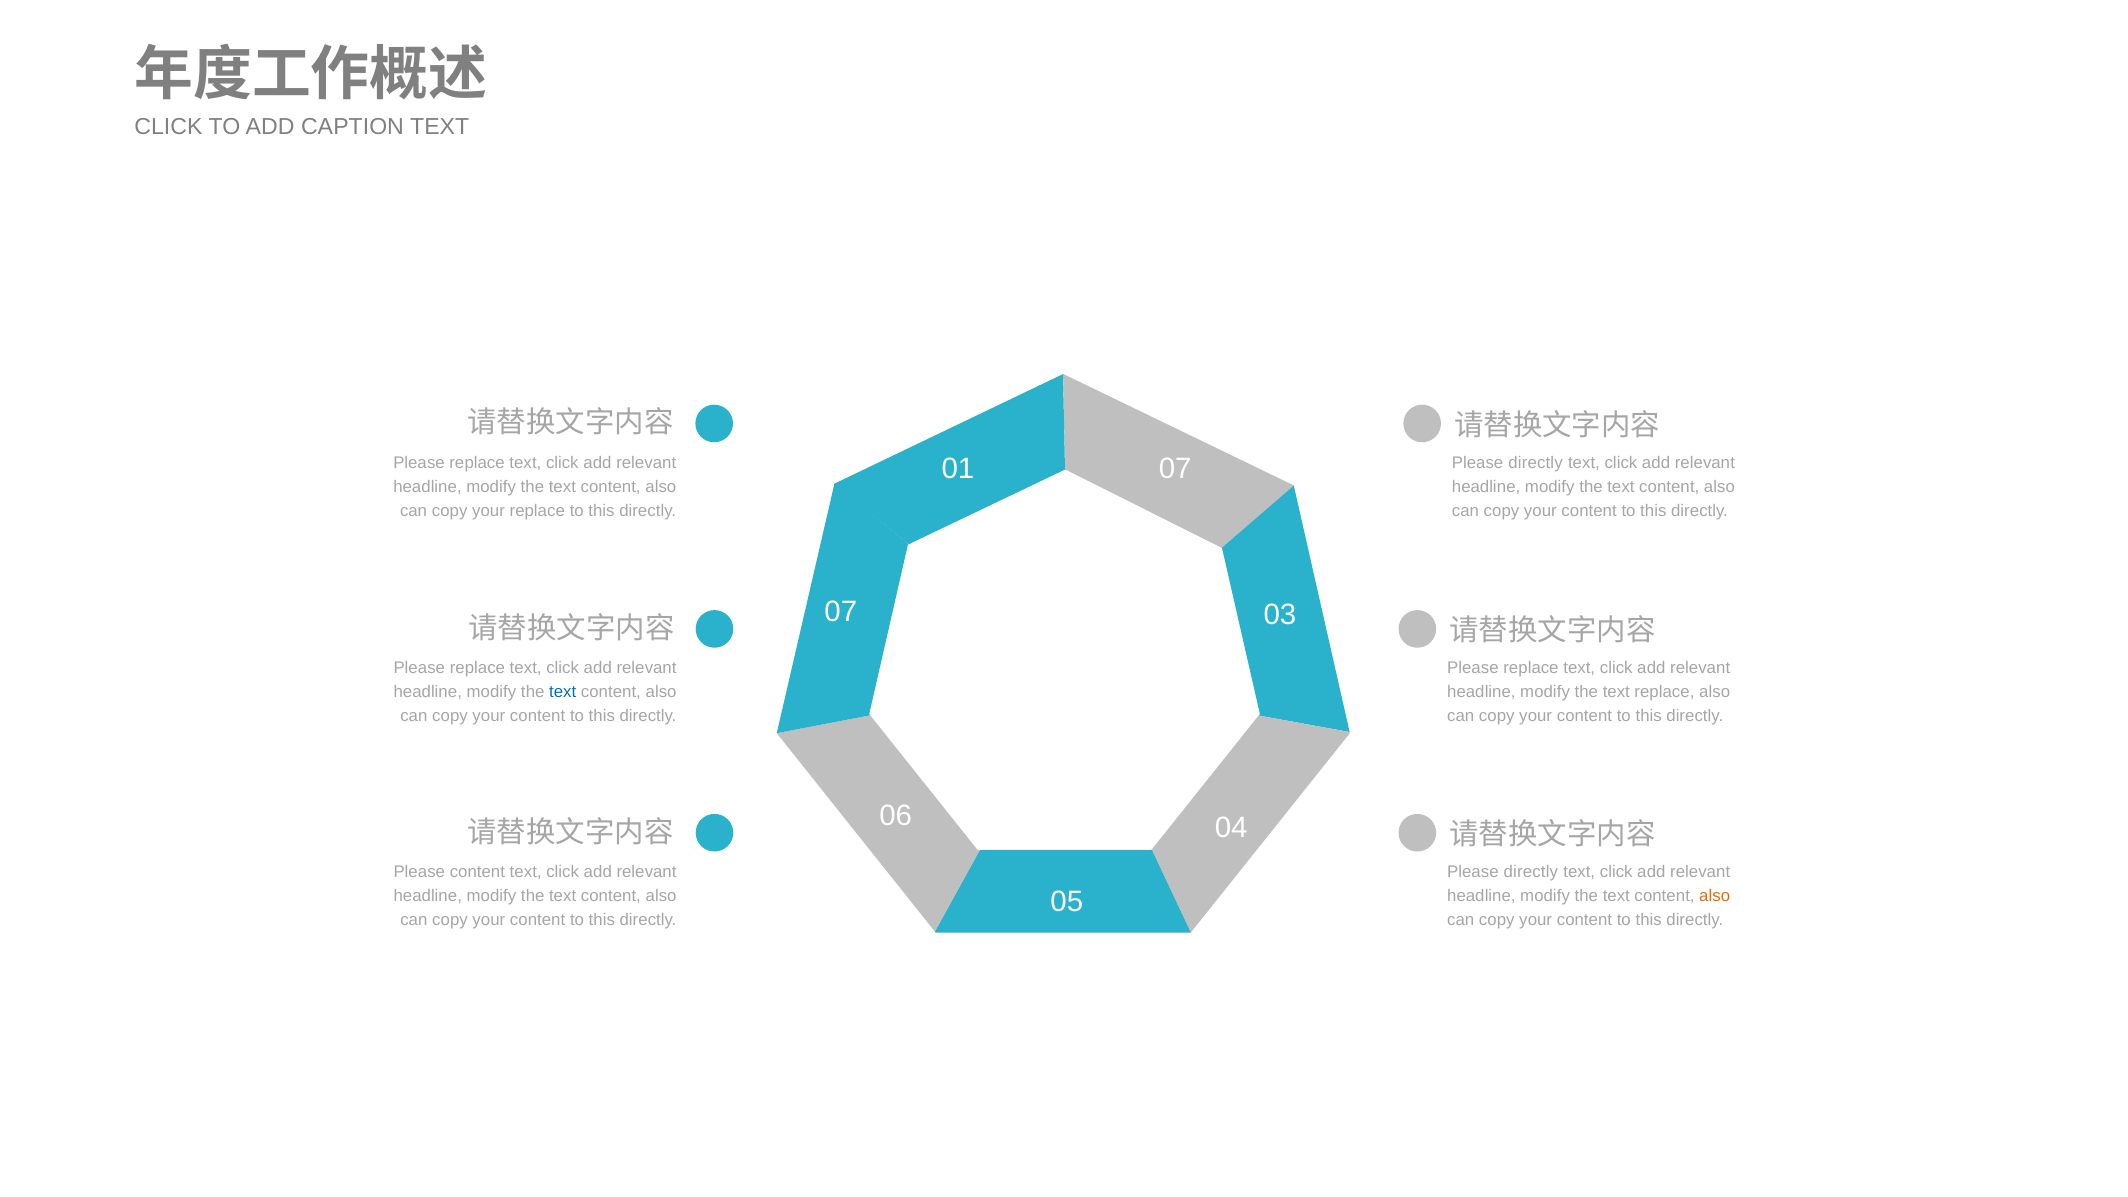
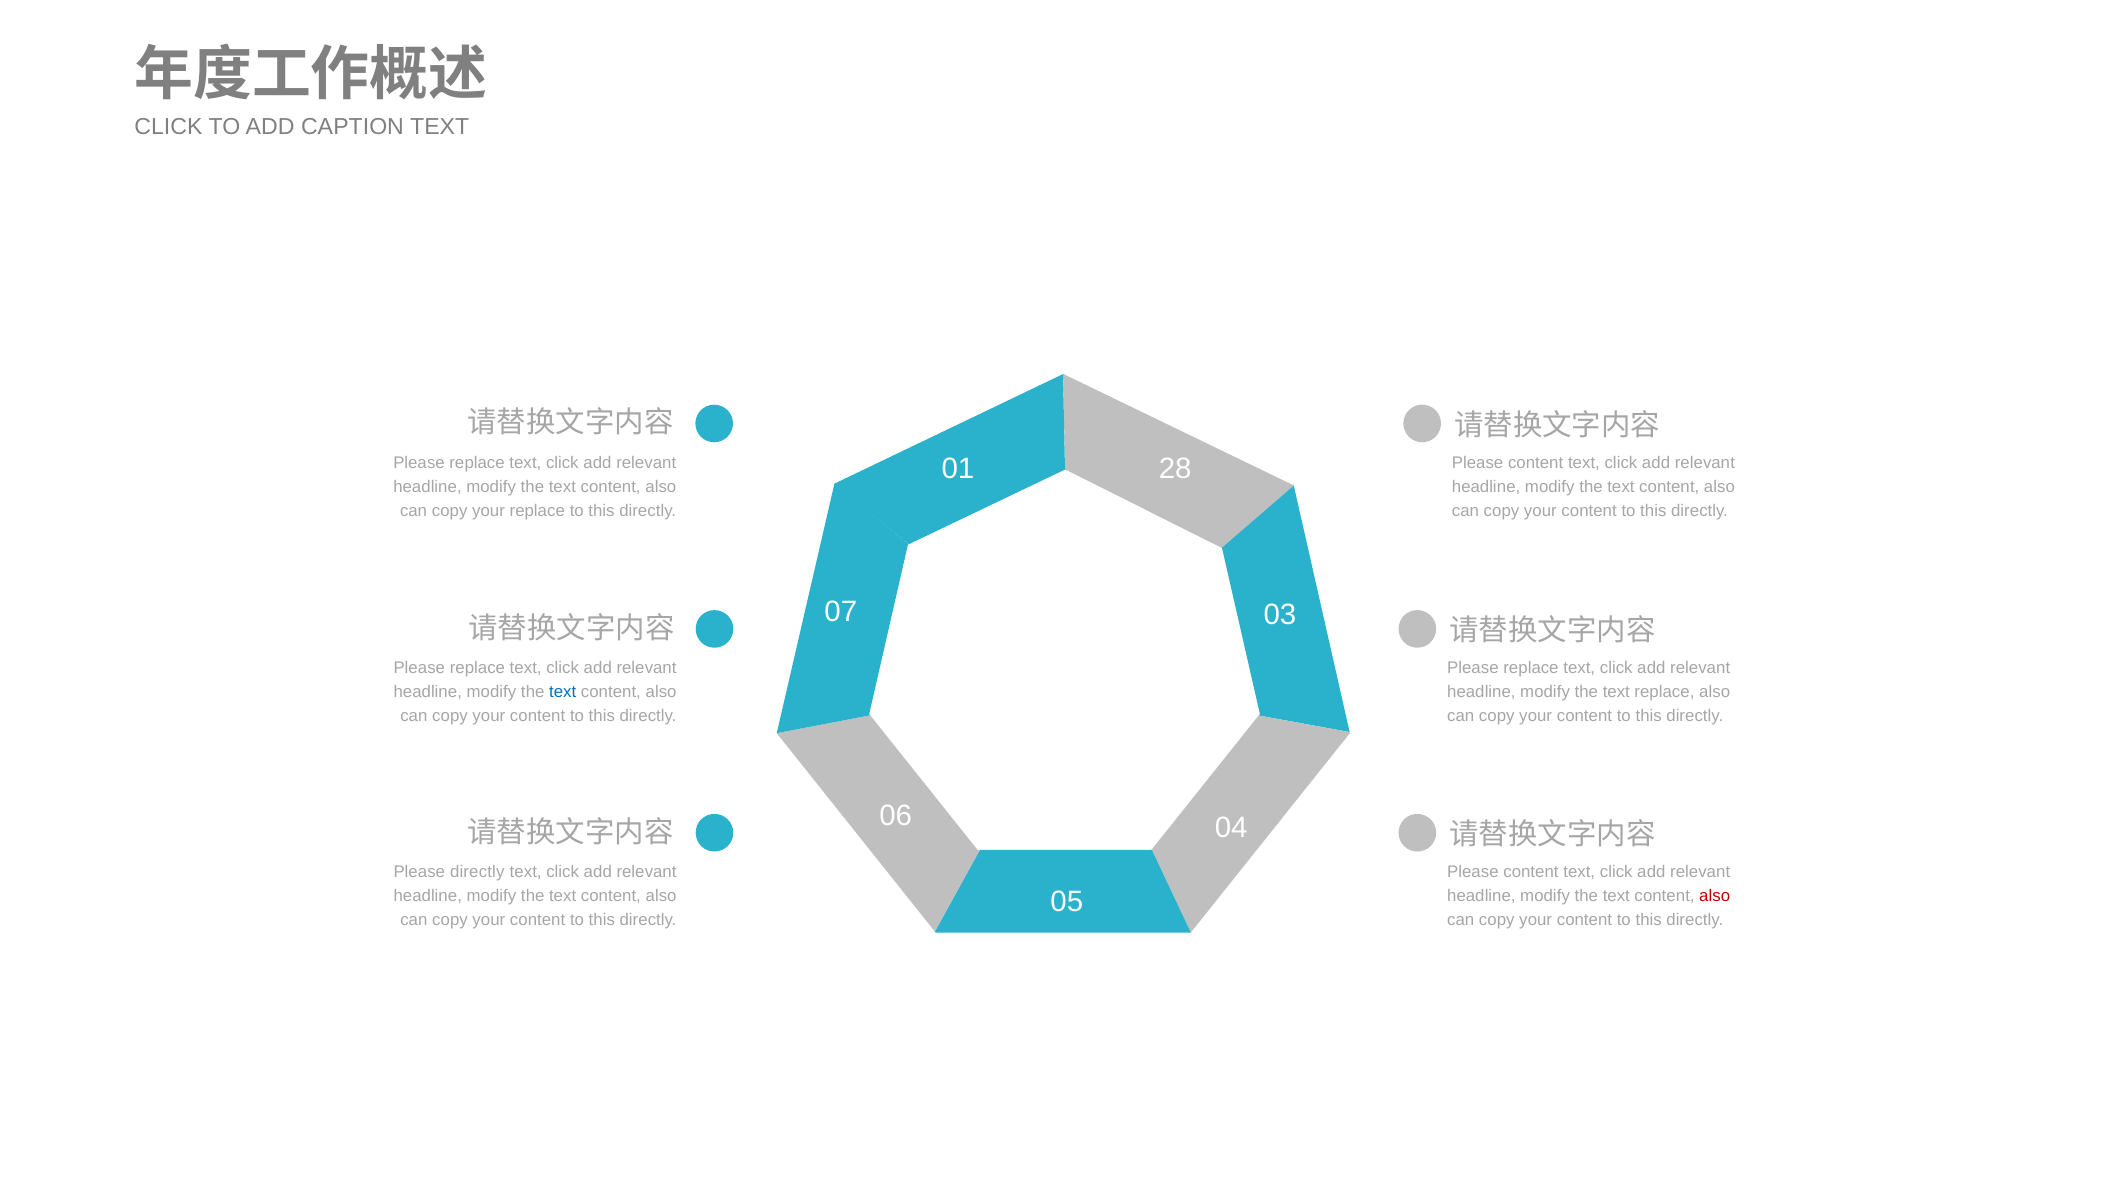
directly at (1536, 462): directly -> content
01 07: 07 -> 28
Please content: content -> directly
directly at (1531, 872): directly -> content
also at (1715, 896) colour: orange -> red
